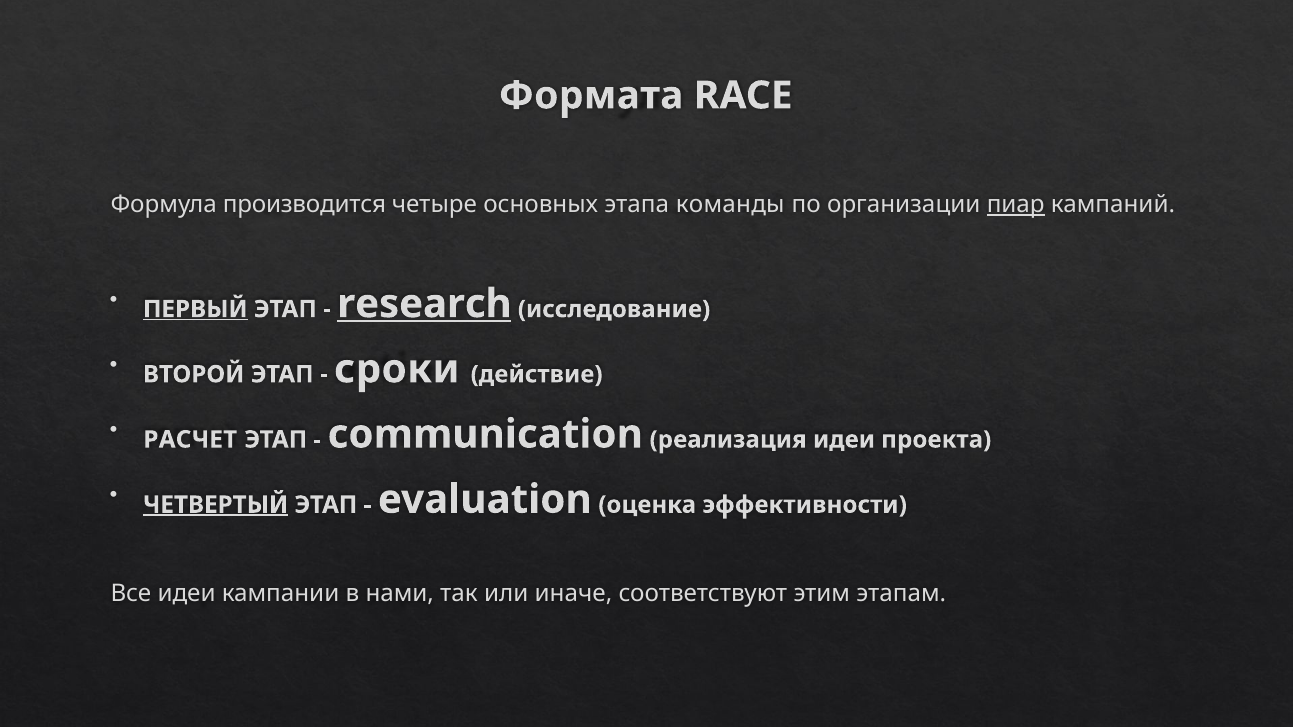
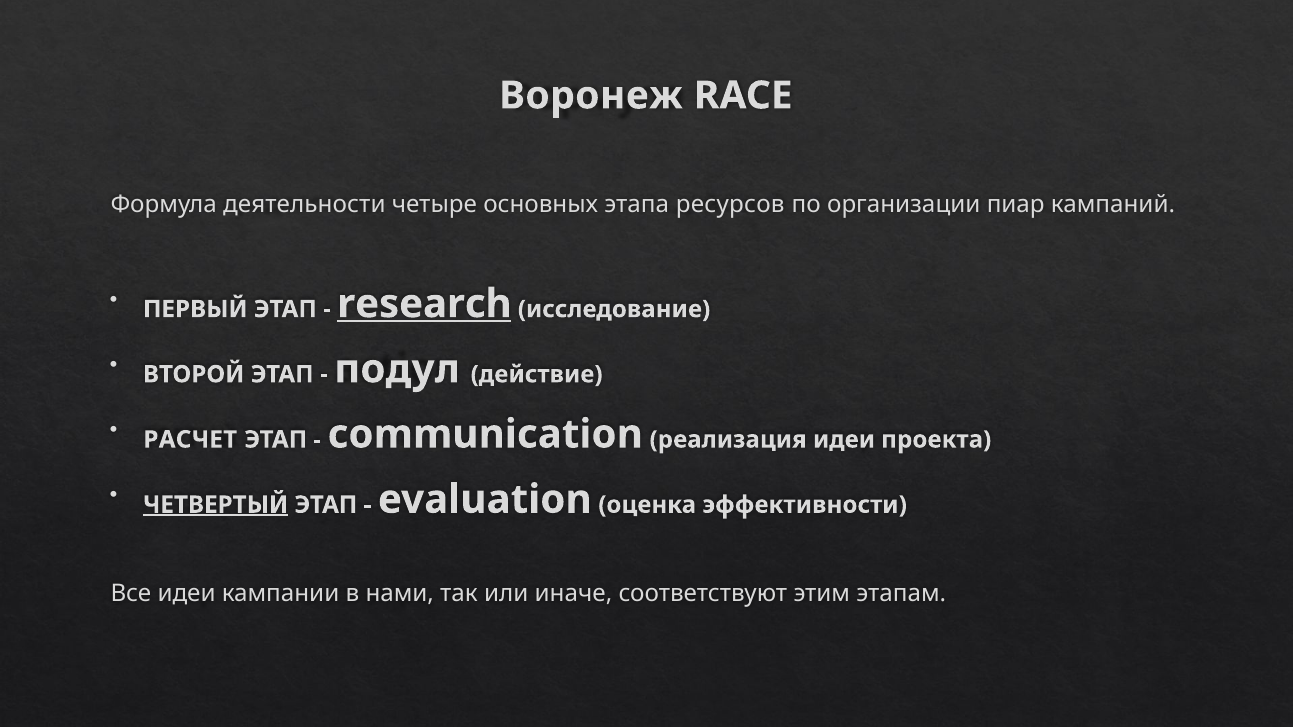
Формата: Формата -> Воронеж
производится: производится -> деятельности
команды: команды -> ресурсов
пиар underline: present -> none
ПЕРВЫЙ underline: present -> none
сроки: сроки -> подул
